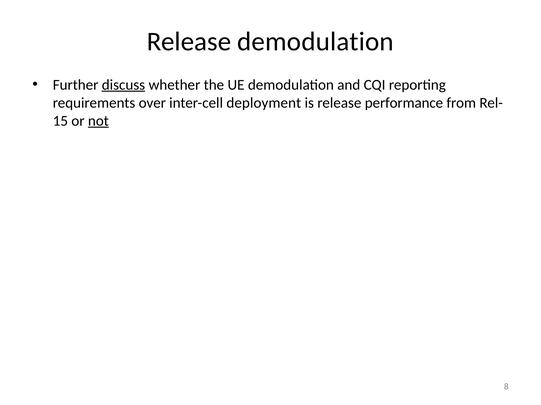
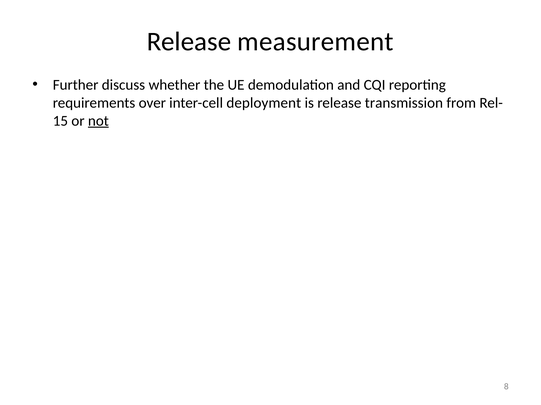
Release demodulation: demodulation -> measurement
discuss underline: present -> none
performance: performance -> transmission
